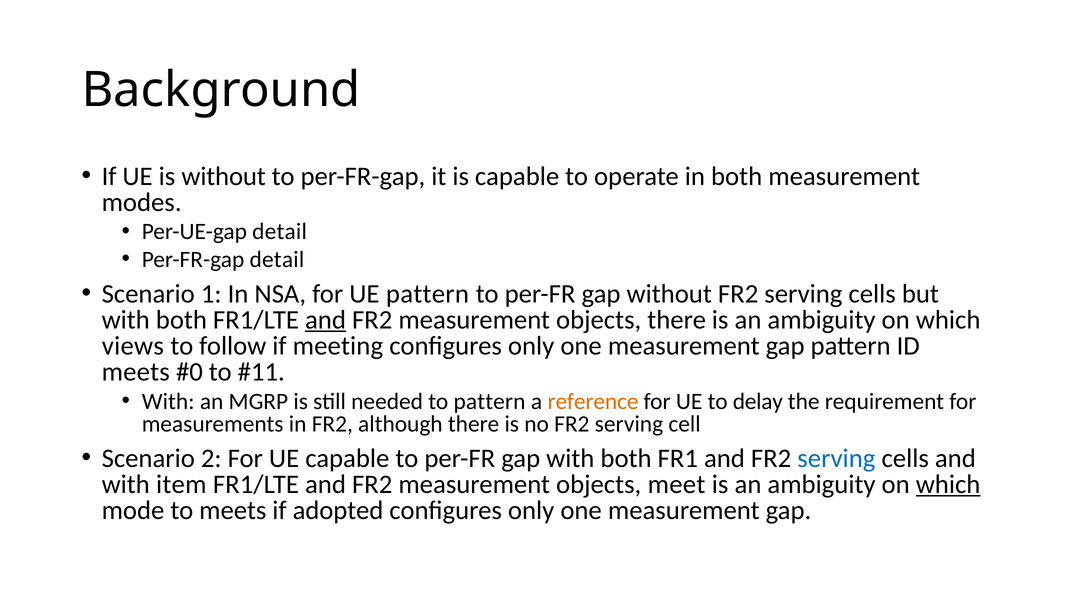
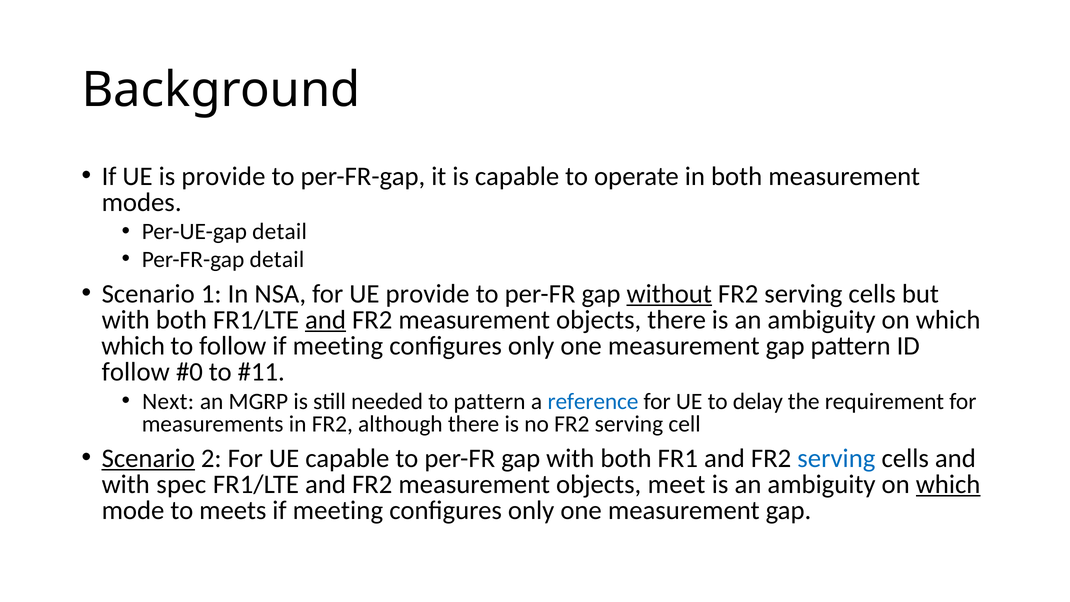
is without: without -> provide
UE pattern: pattern -> provide
without at (669, 294) underline: none -> present
views at (133, 346): views -> which
meets at (136, 372): meets -> follow
With at (168, 401): With -> Next
reference colour: orange -> blue
Scenario at (148, 458) underline: none -> present
item: item -> spec
adopted at (338, 510): adopted -> meeting
